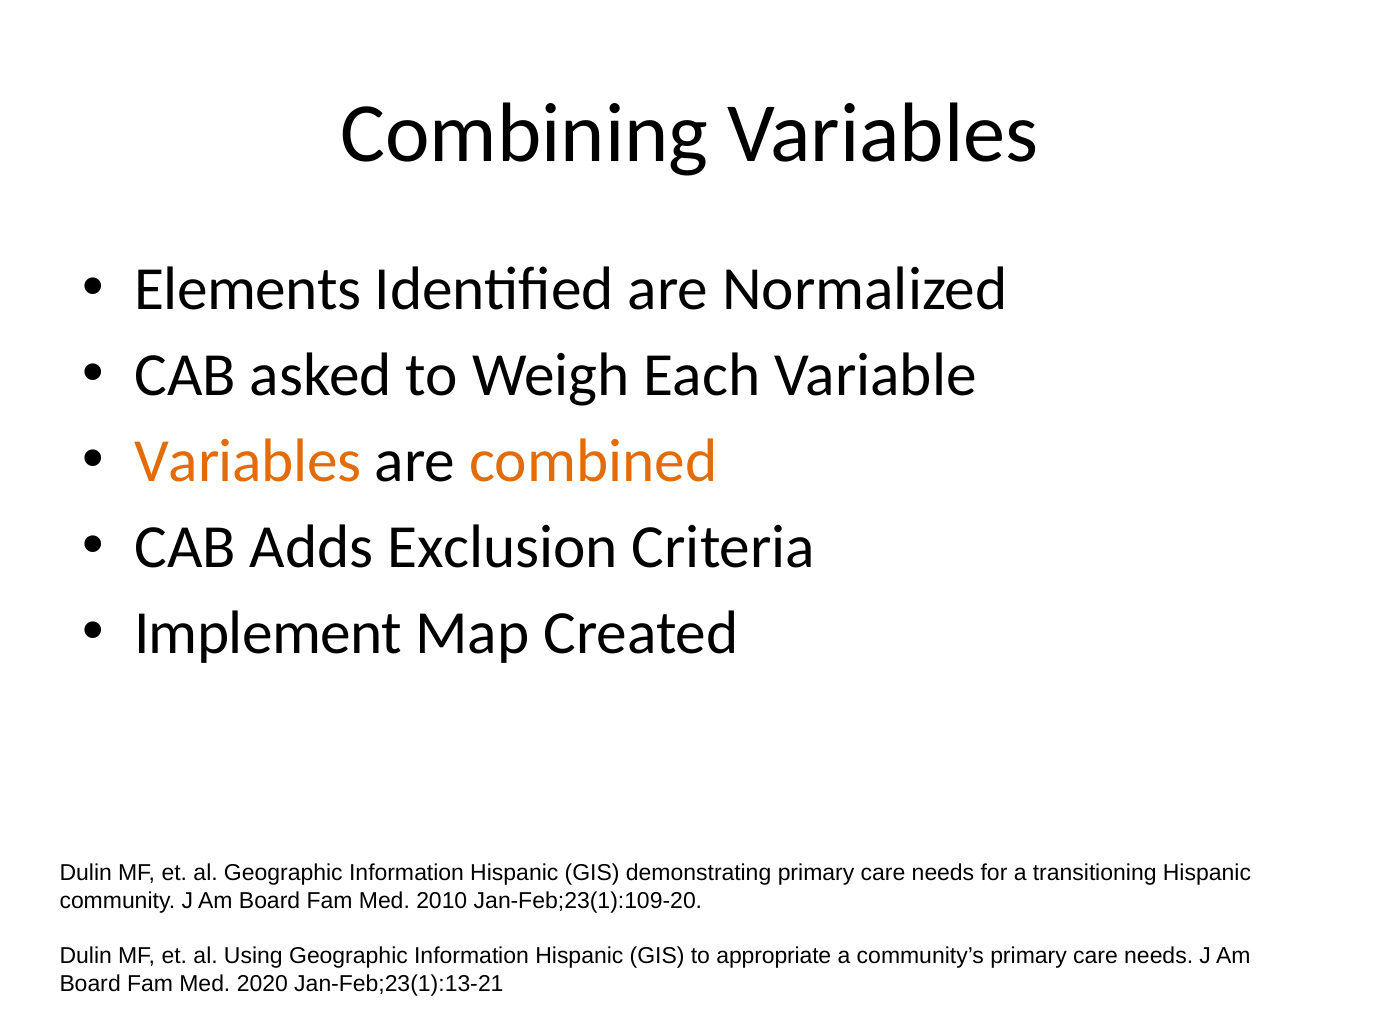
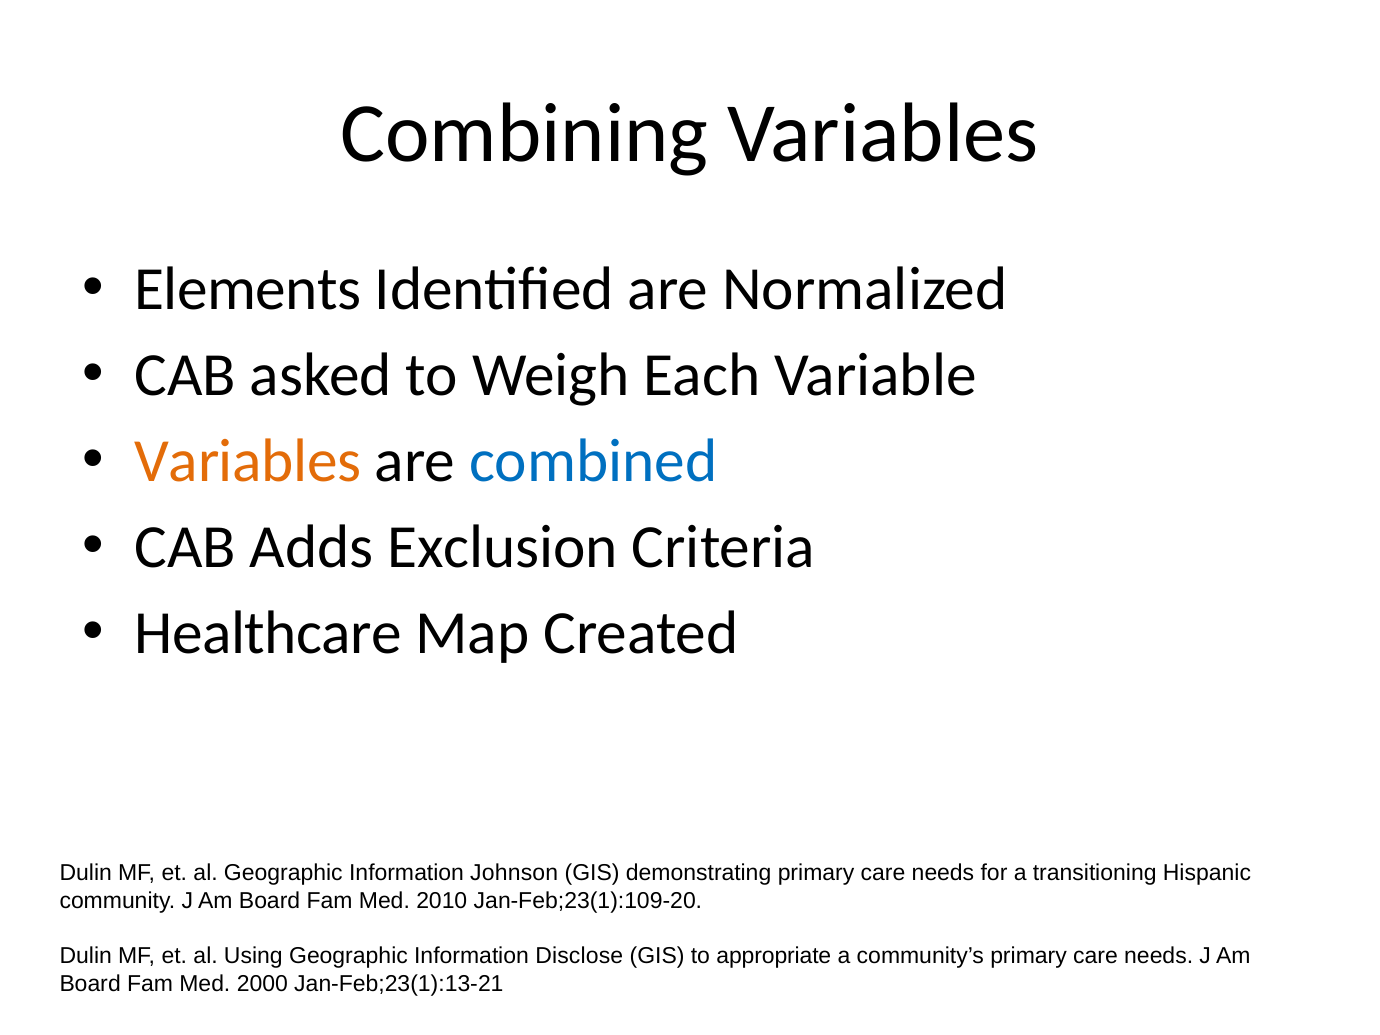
combined colour: orange -> blue
Implement: Implement -> Healthcare
al Geographic Information Hispanic: Hispanic -> Johnson
Using Geographic Information Hispanic: Hispanic -> Disclose
2020: 2020 -> 2000
